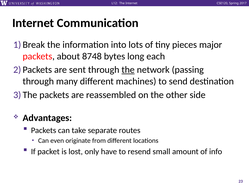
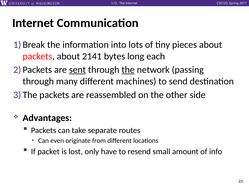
pieces major: major -> about
8748: 8748 -> 2141
sent underline: none -> present
